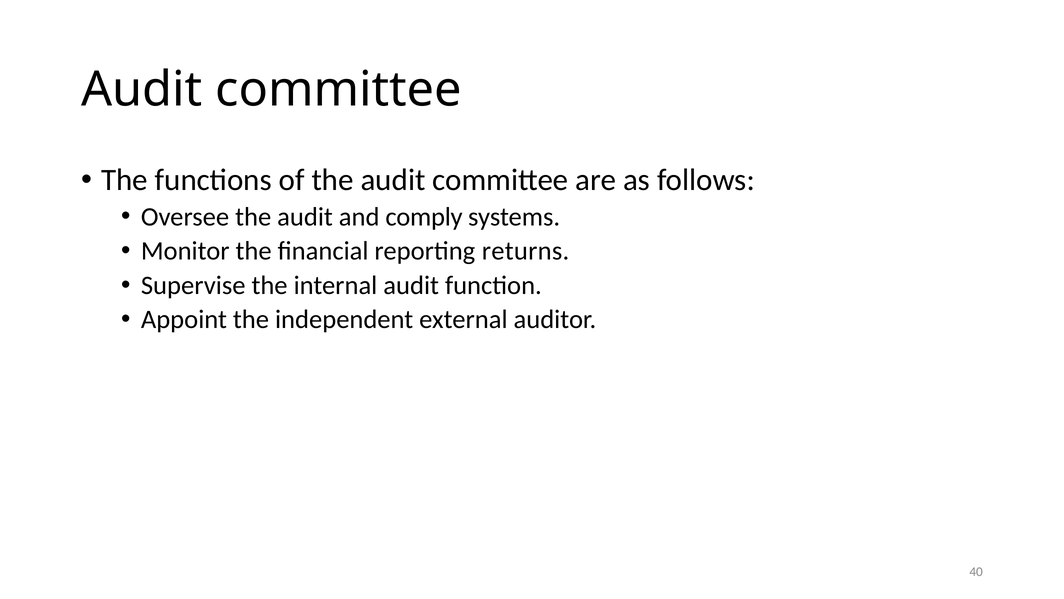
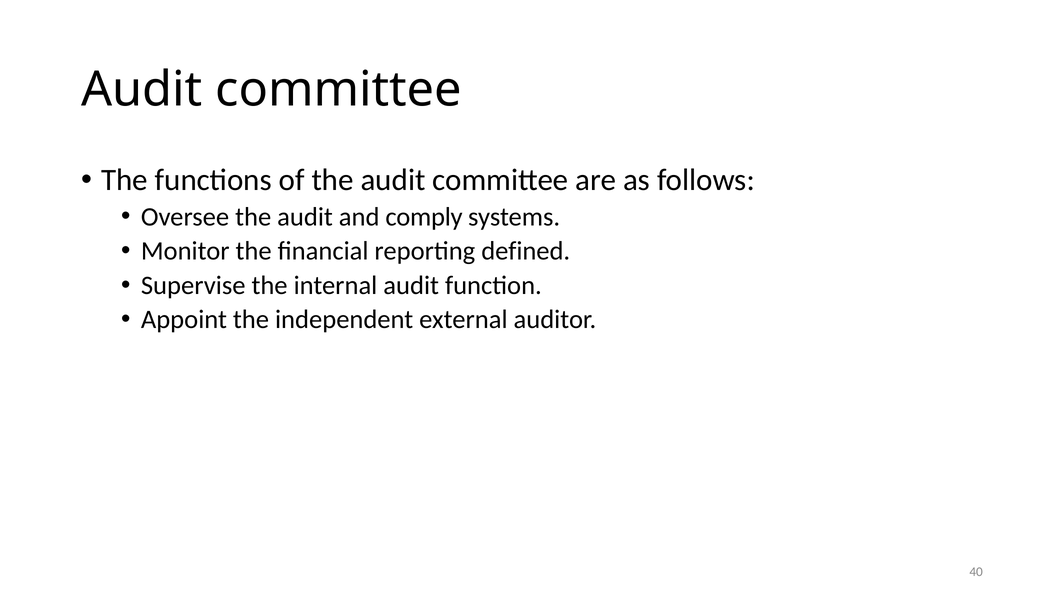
returns: returns -> defined
